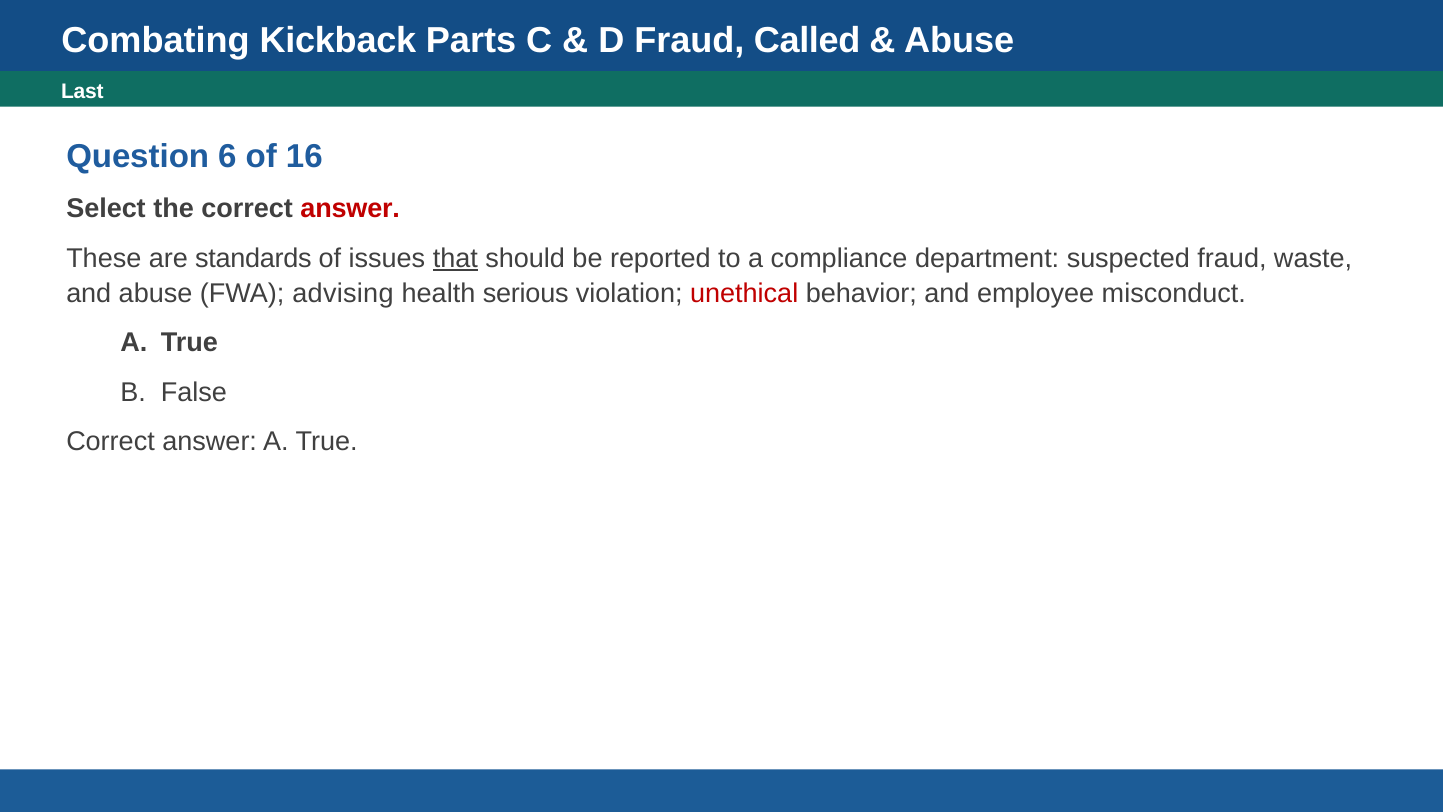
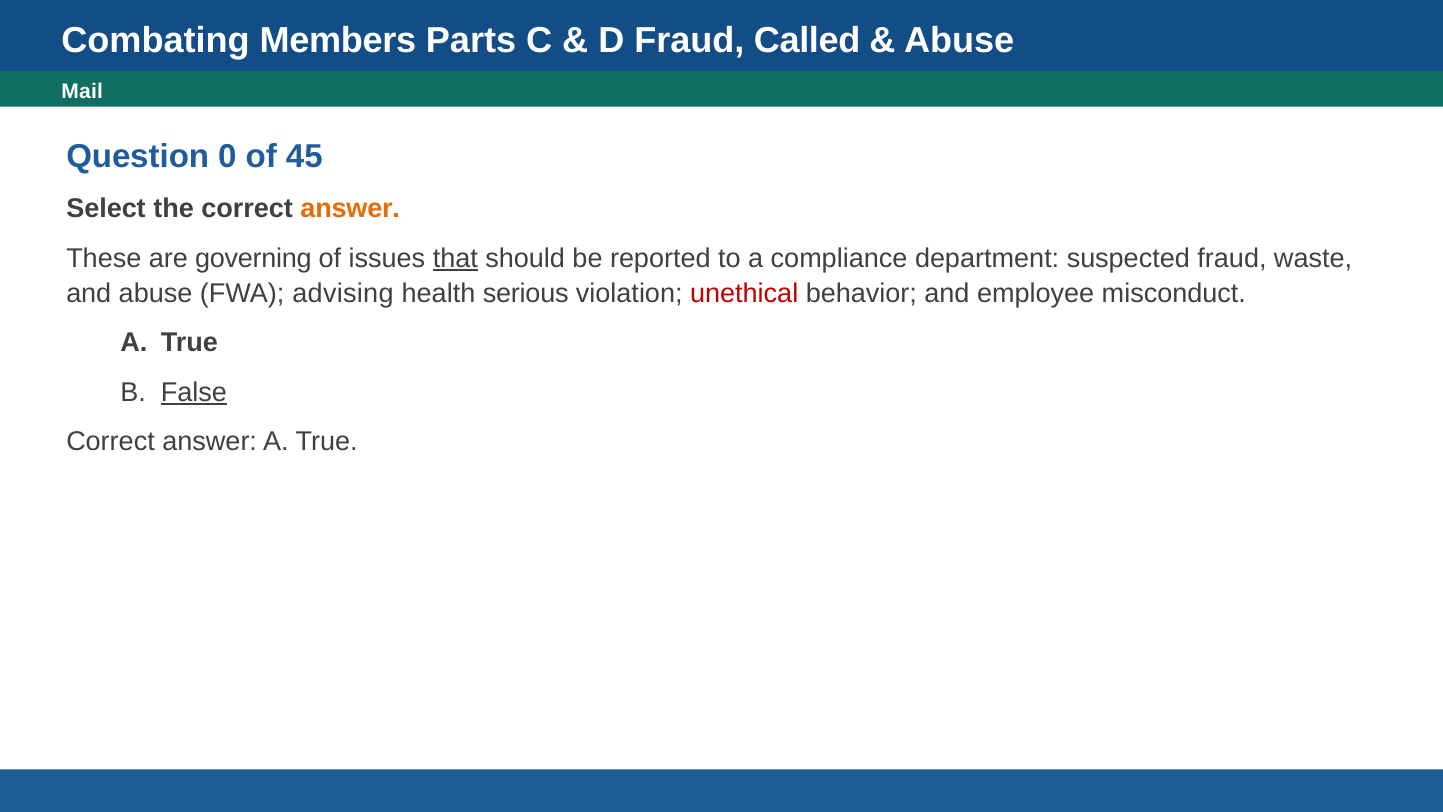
Kickback: Kickback -> Members
Last: Last -> Mail
6: 6 -> 0
16: 16 -> 45
answer at (350, 209) colour: red -> orange
standards: standards -> governing
False underline: none -> present
